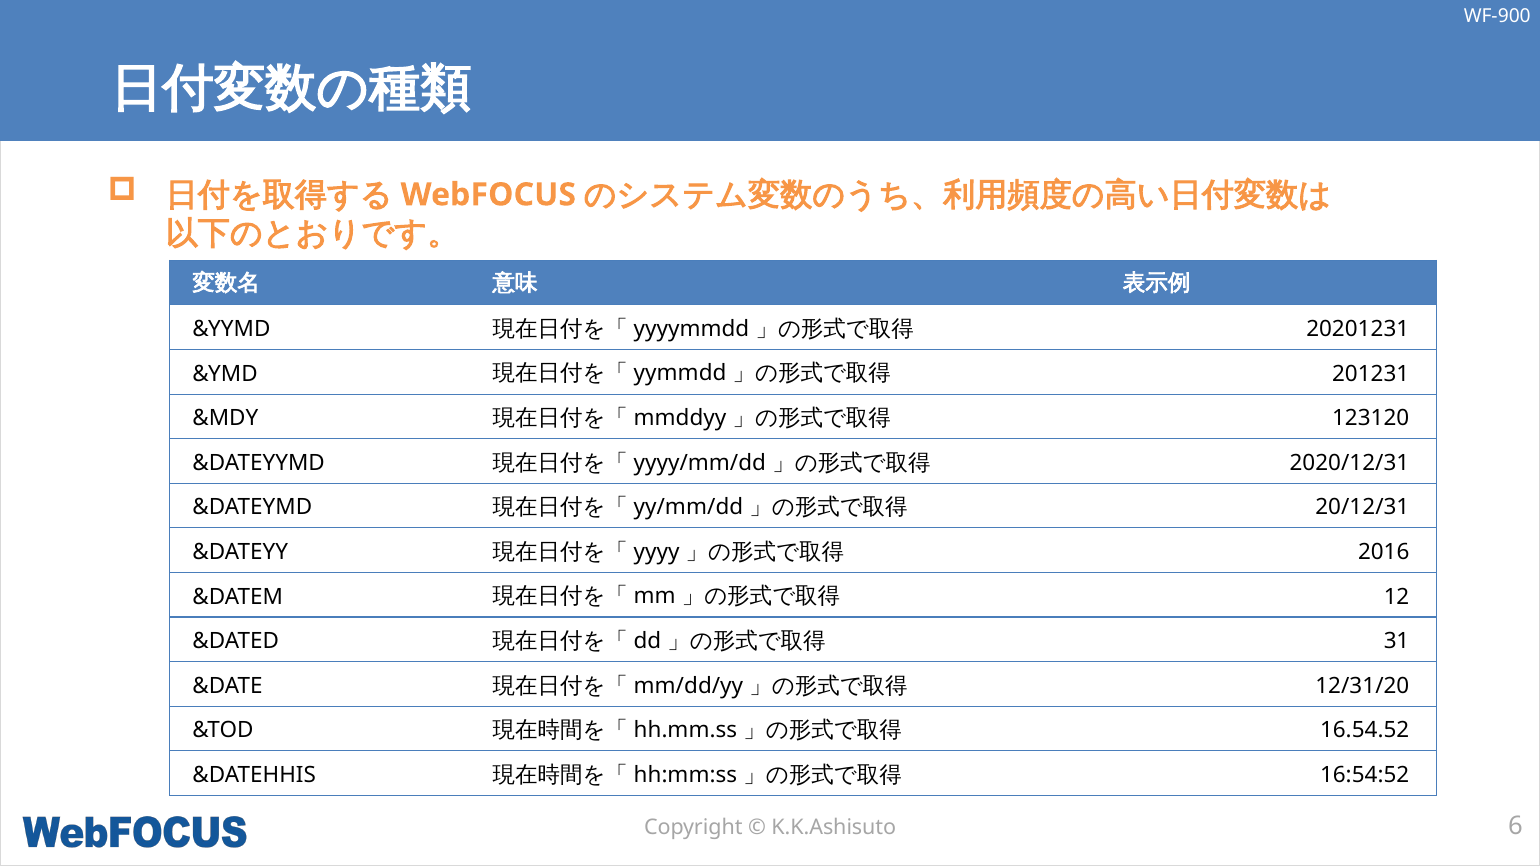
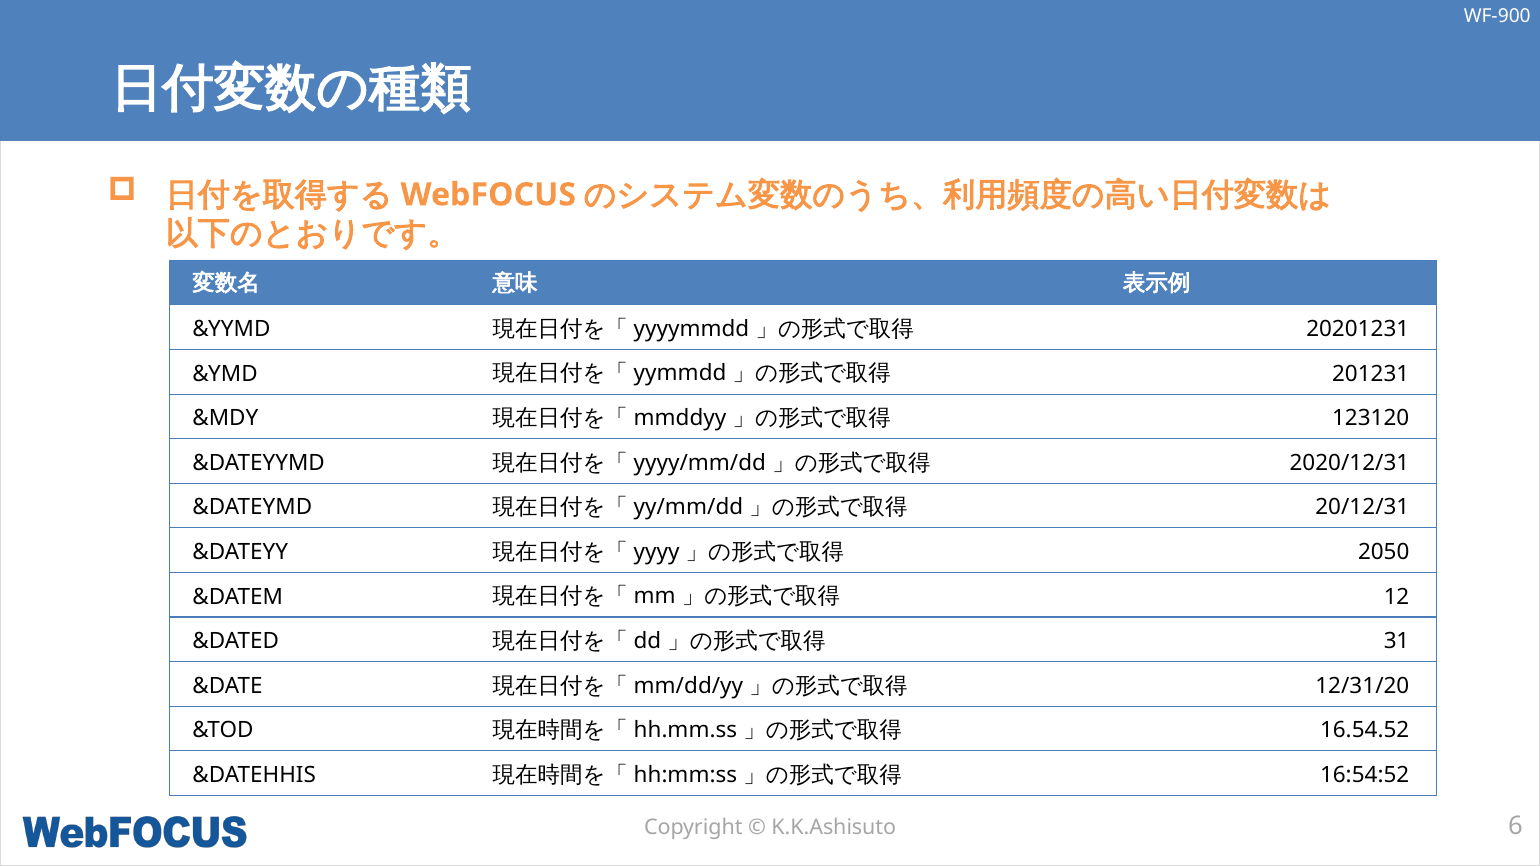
2016: 2016 -> 2050
